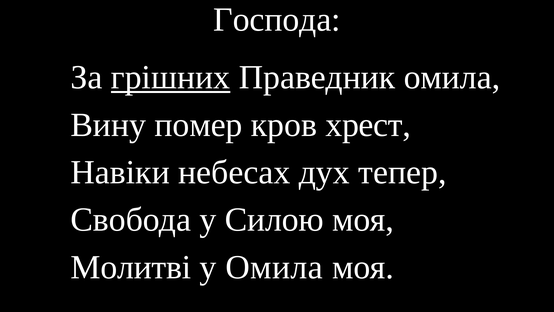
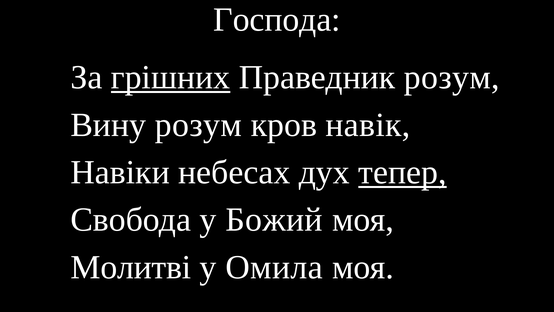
Праведник омила: омила -> розум
Вину помер: помер -> розум
хрест: хрест -> навік
тепер underline: none -> present
Силою: Силою -> Божий
